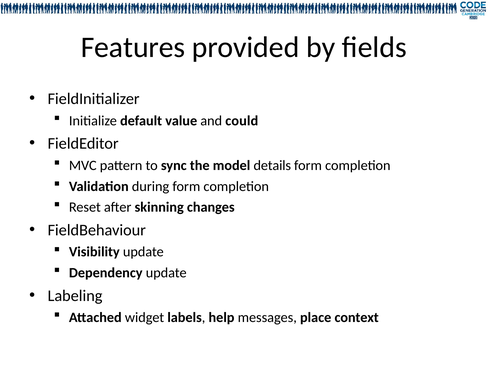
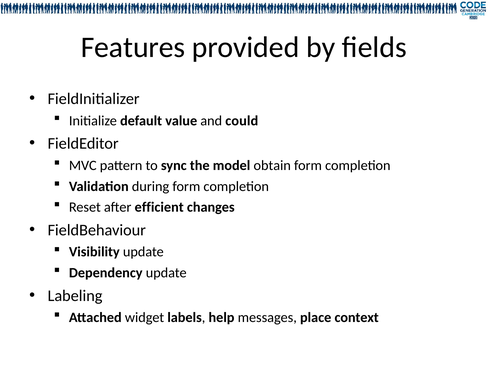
details: details -> obtain
skinning: skinning -> efficient
